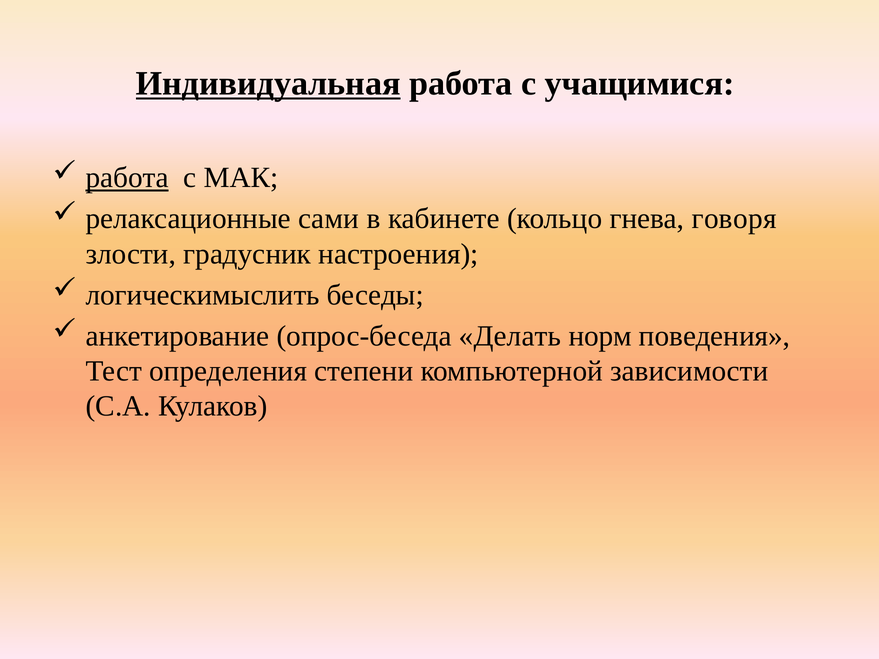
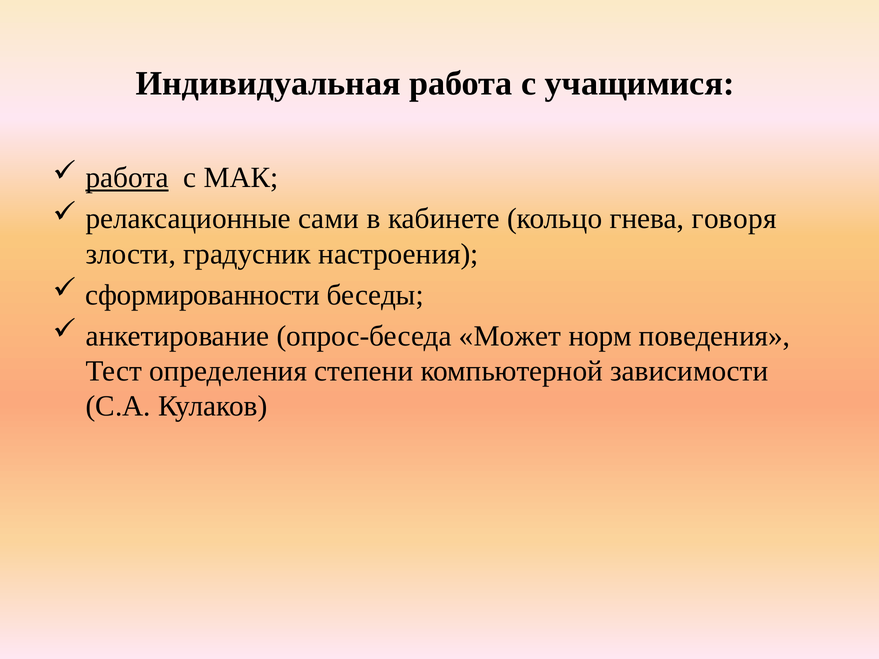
Индивидуальная underline: present -> none
логическимыслить: логическимыслить -> сформированности
Делать: Делать -> Может
